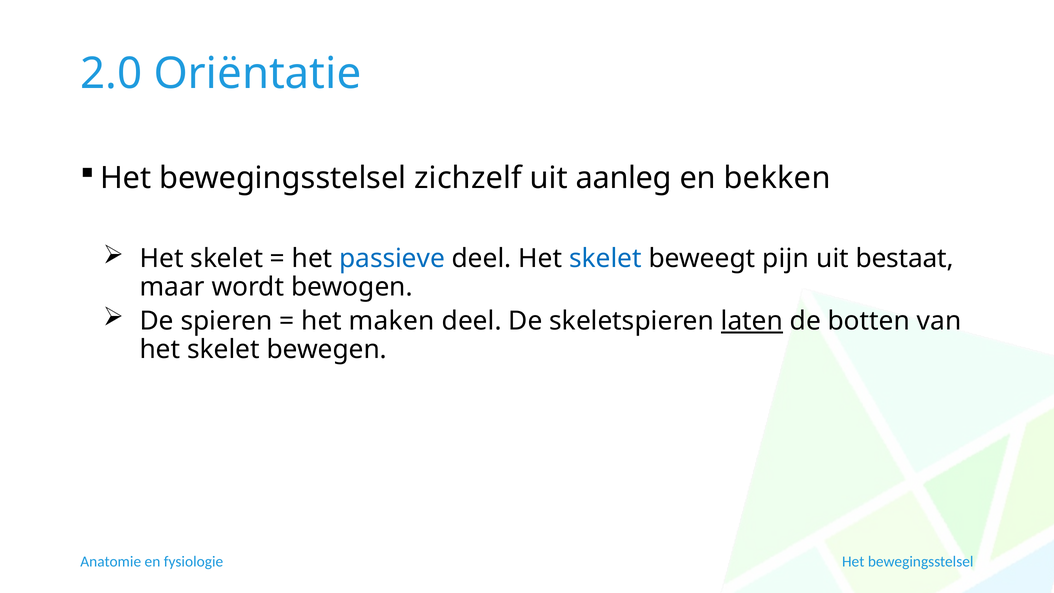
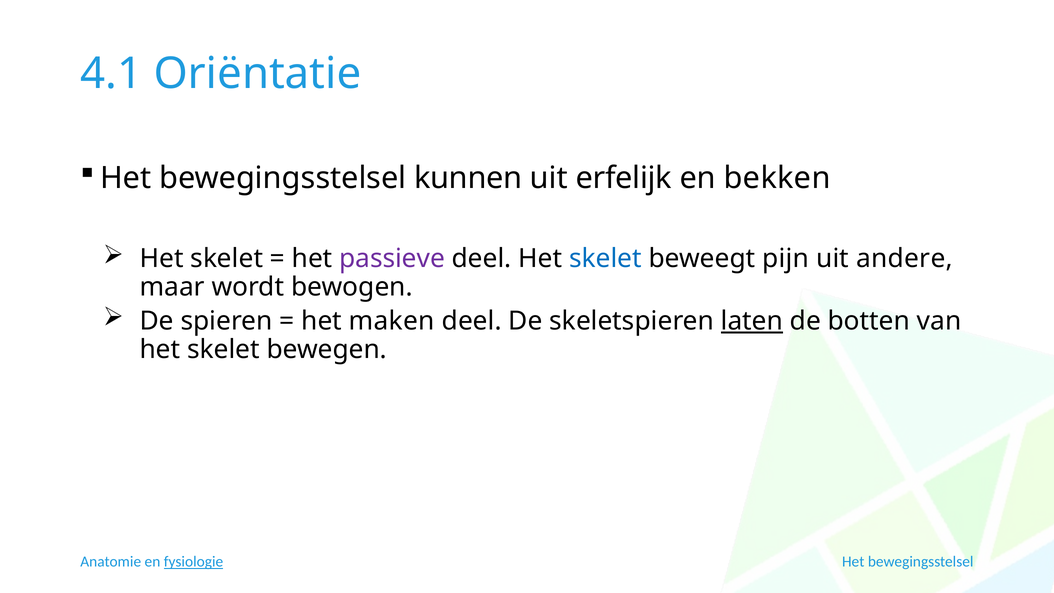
2.0: 2.0 -> 4.1
zichzelf: zichzelf -> kunnen
aanleg: aanleg -> erfelijk
passieve colour: blue -> purple
bestaat: bestaat -> andere
fysiologie underline: none -> present
